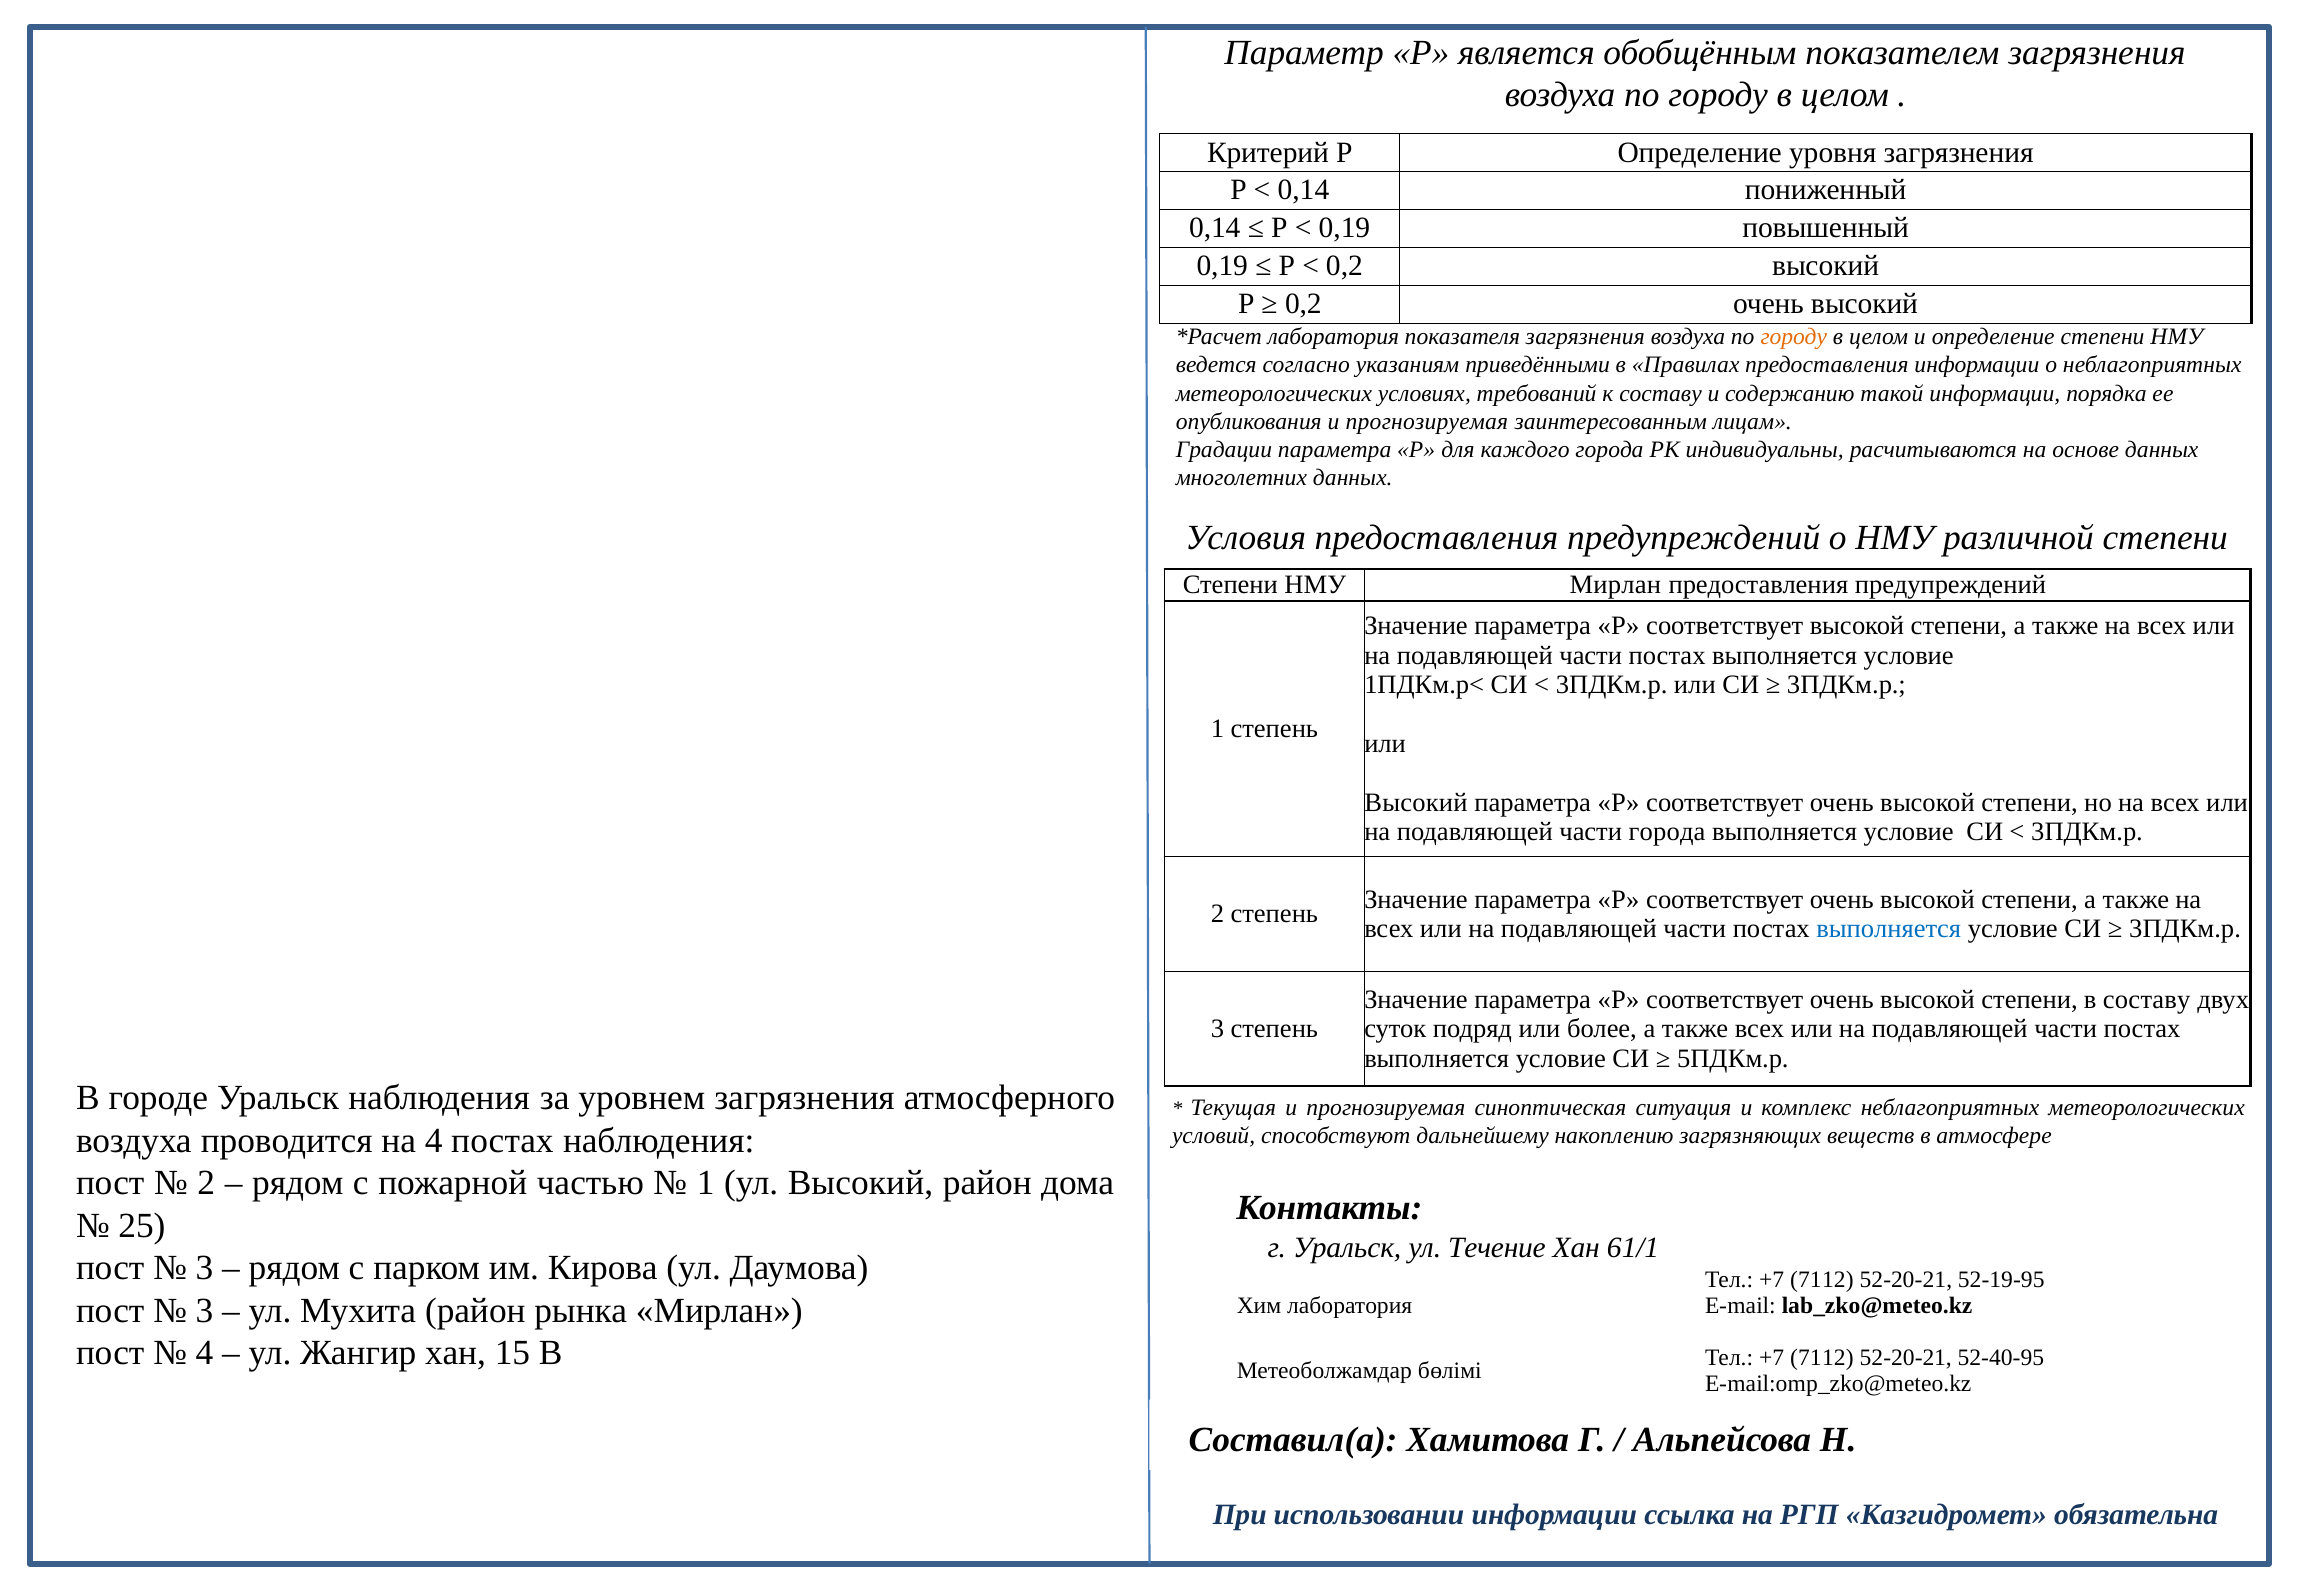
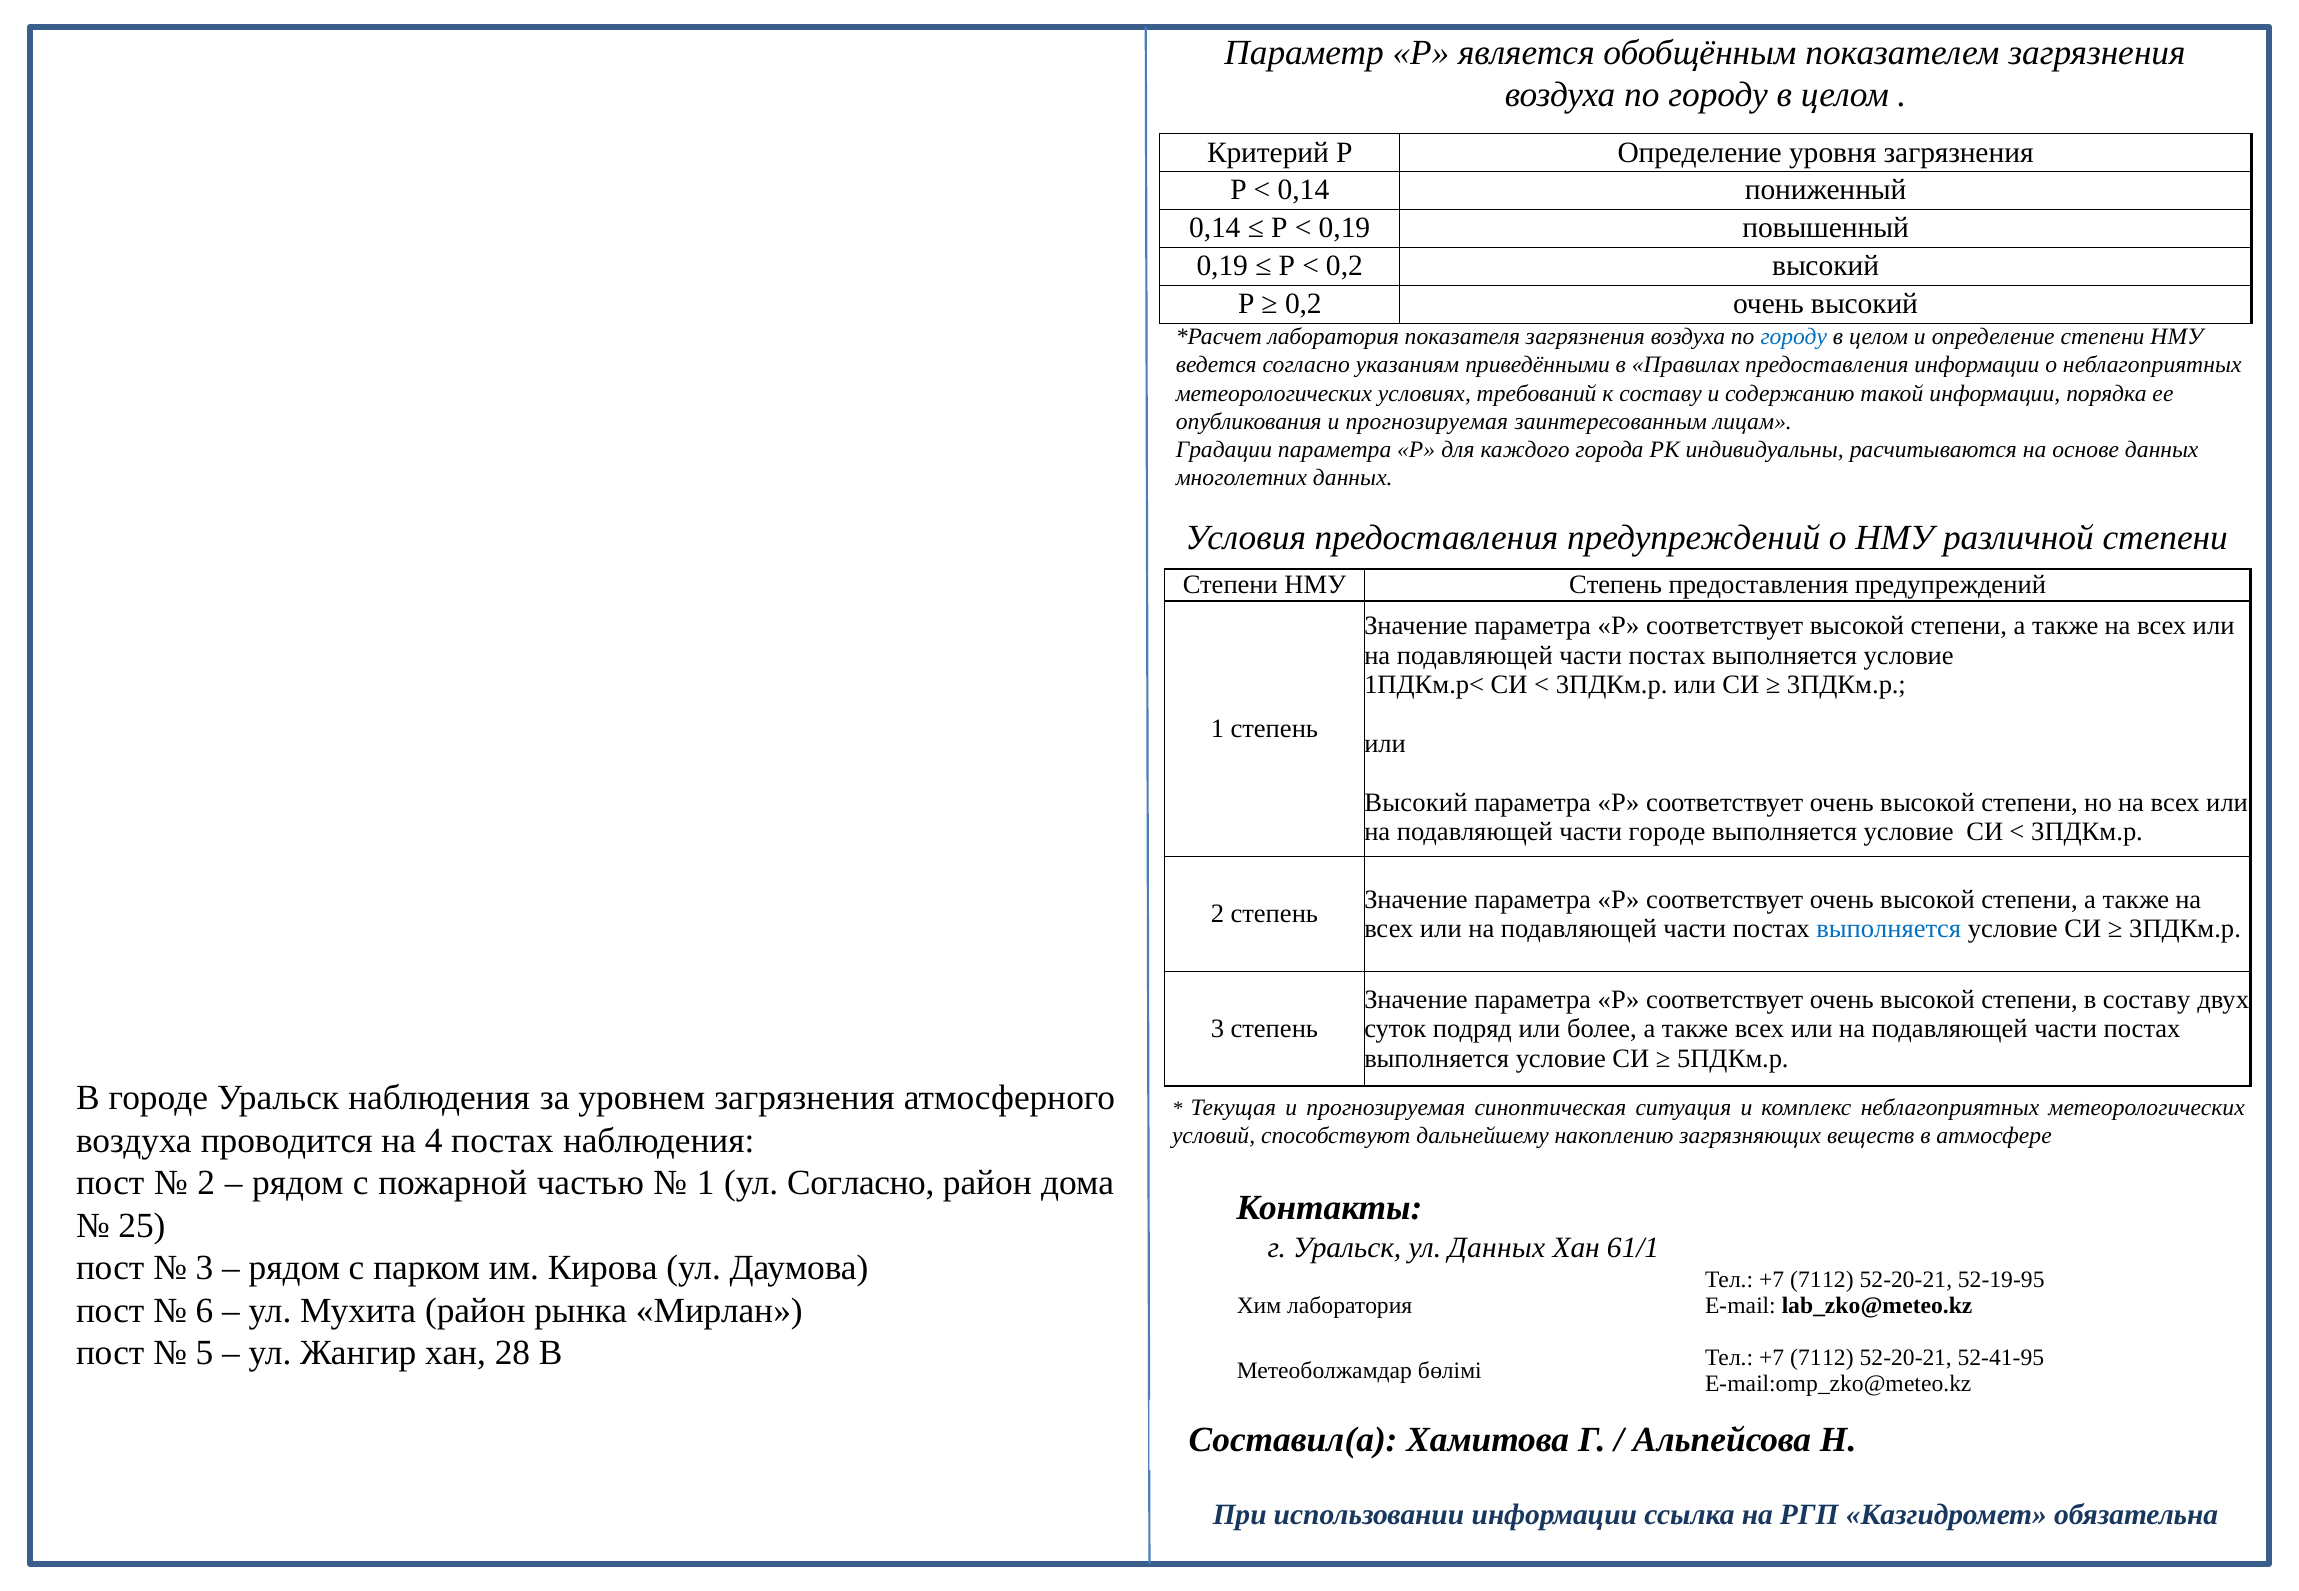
городу at (1794, 337) colour: orange -> blue
НМУ Мирлан: Мирлан -> Степень
части города: города -> городе
ул Высокий: Высокий -> Согласно
ул Течение: Течение -> Данных
3 at (205, 1311): 3 -> 6
4 at (205, 1353): 4 -> 5
15: 15 -> 28
52-40-95: 52-40-95 -> 52-41-95
